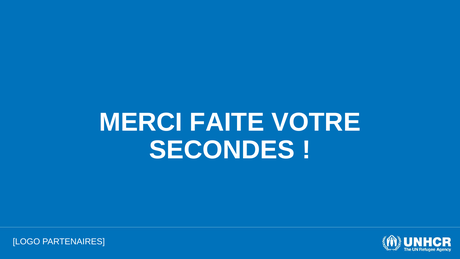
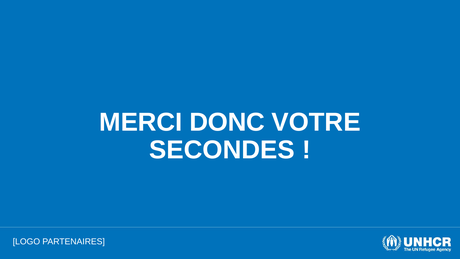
FAITE: FAITE -> DONC
